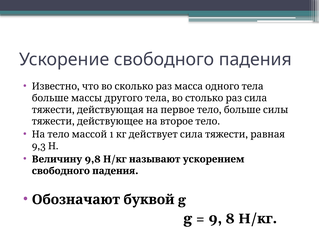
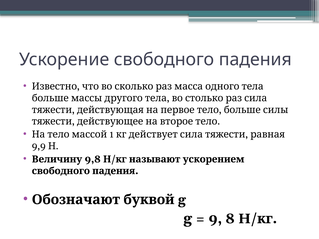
9,3: 9,3 -> 9,9
